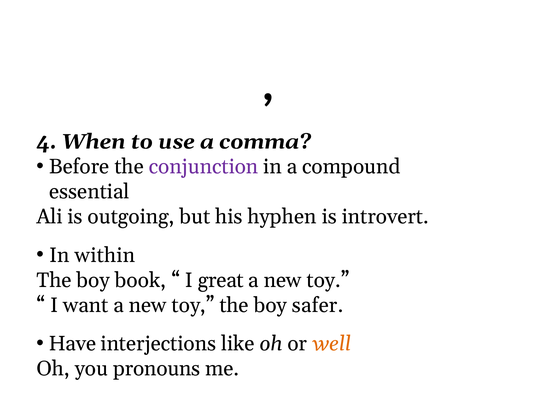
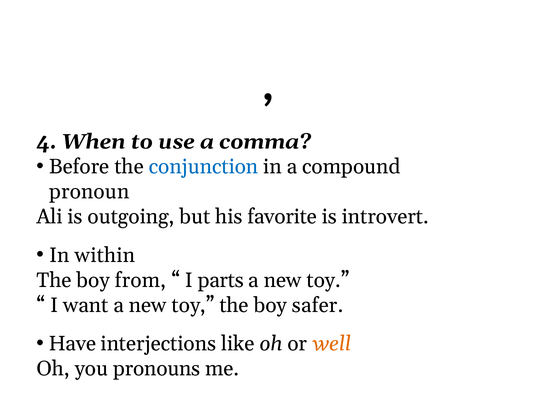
conjunction colour: purple -> blue
essential: essential -> pronoun
hyphen: hyphen -> favorite
book: book -> from
great: great -> parts
